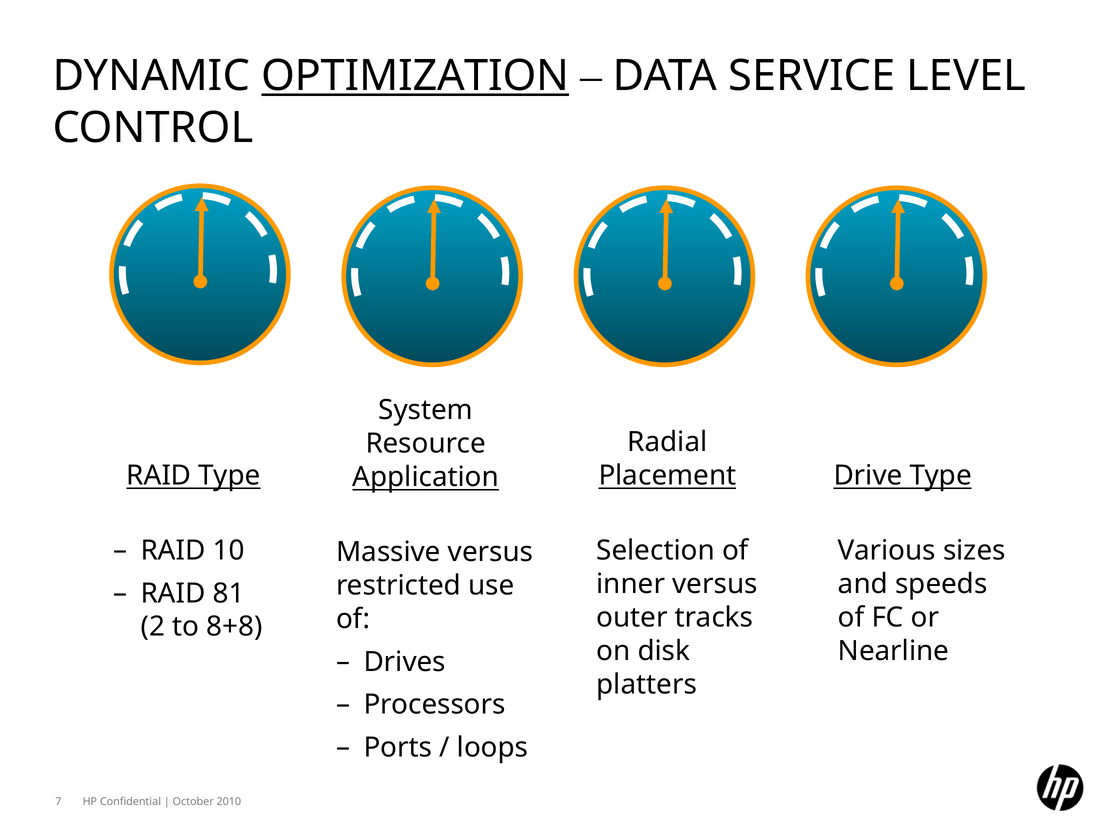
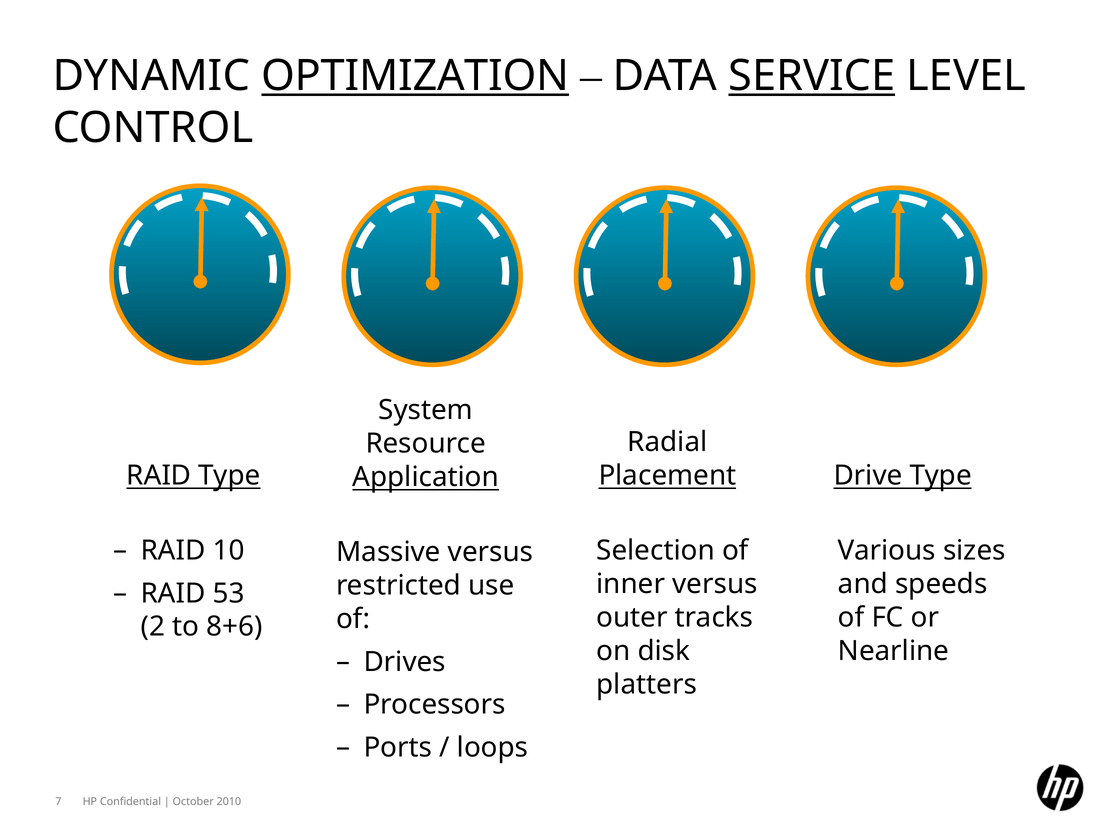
SERVICE underline: none -> present
81: 81 -> 53
8+8: 8+8 -> 8+6
